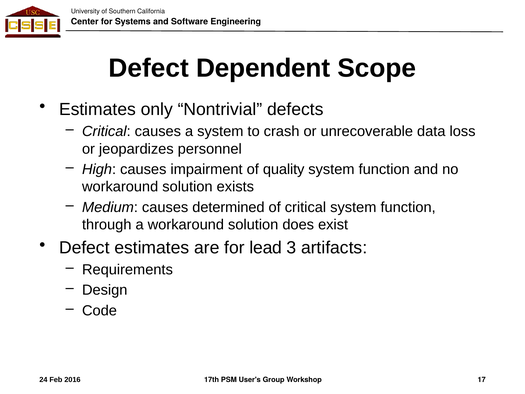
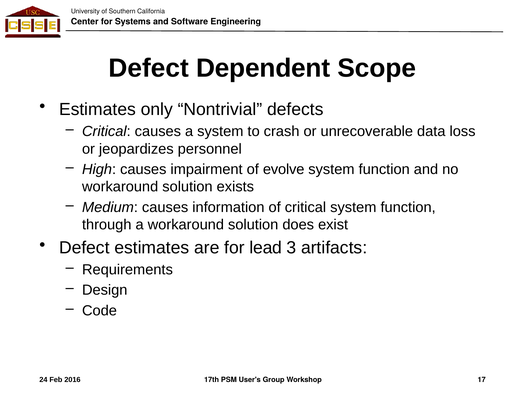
quality: quality -> evolve
determined: determined -> information
